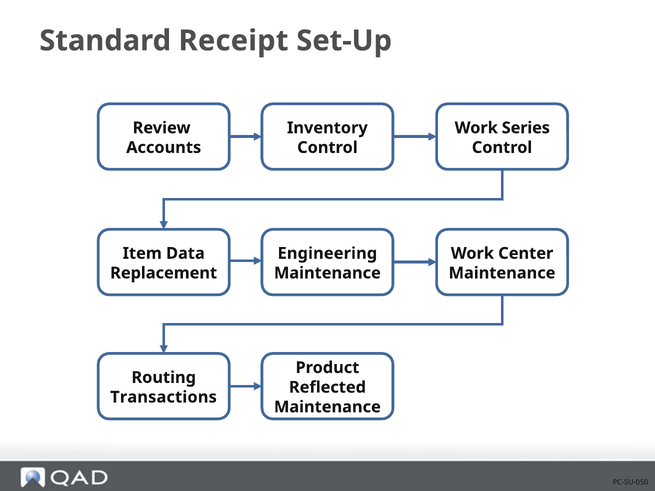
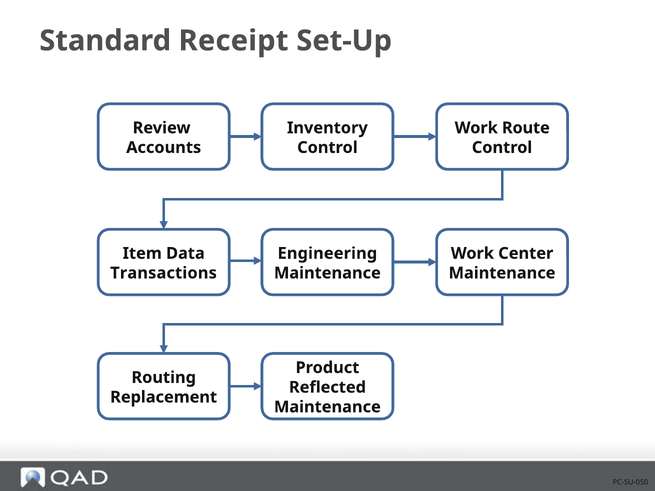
Series: Series -> Route
Replacement: Replacement -> Transactions
Transactions: Transactions -> Replacement
